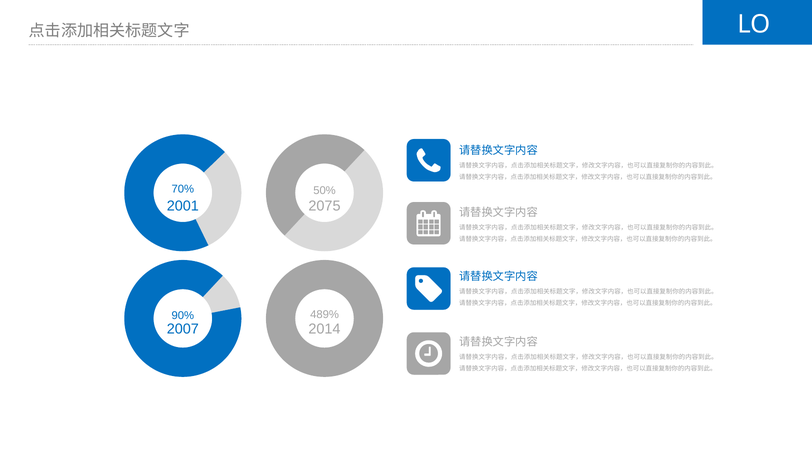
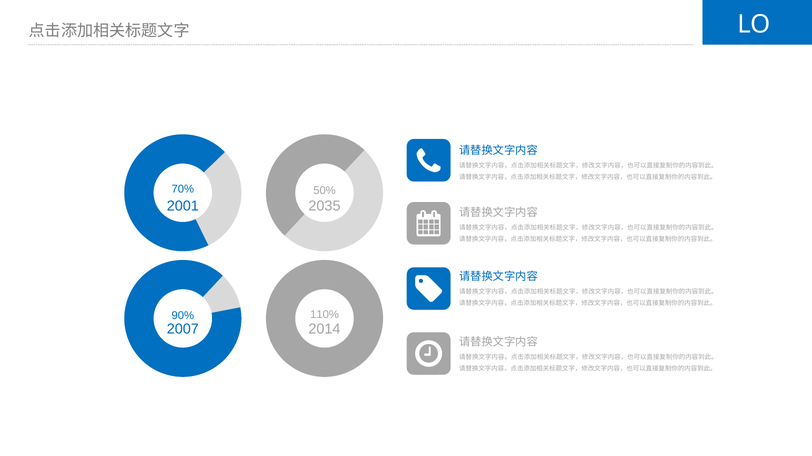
2075: 2075 -> 2035
489%: 489% -> 110%
